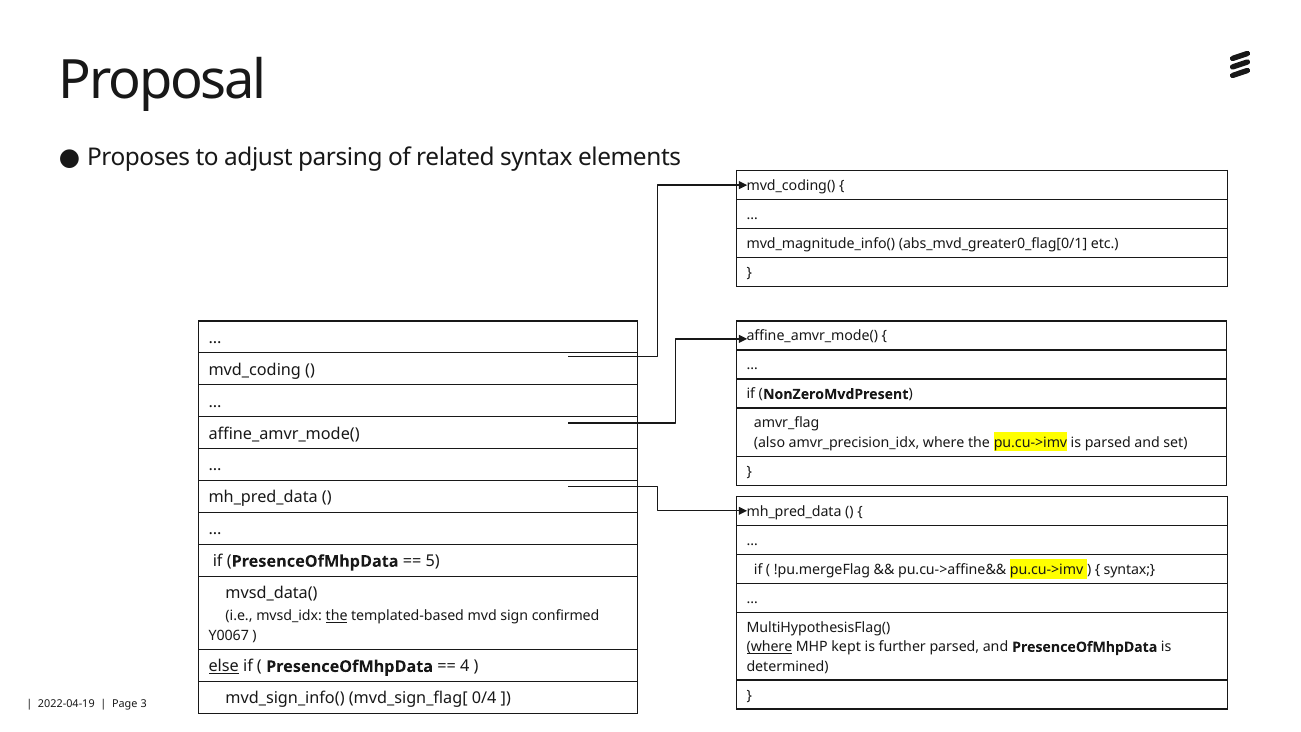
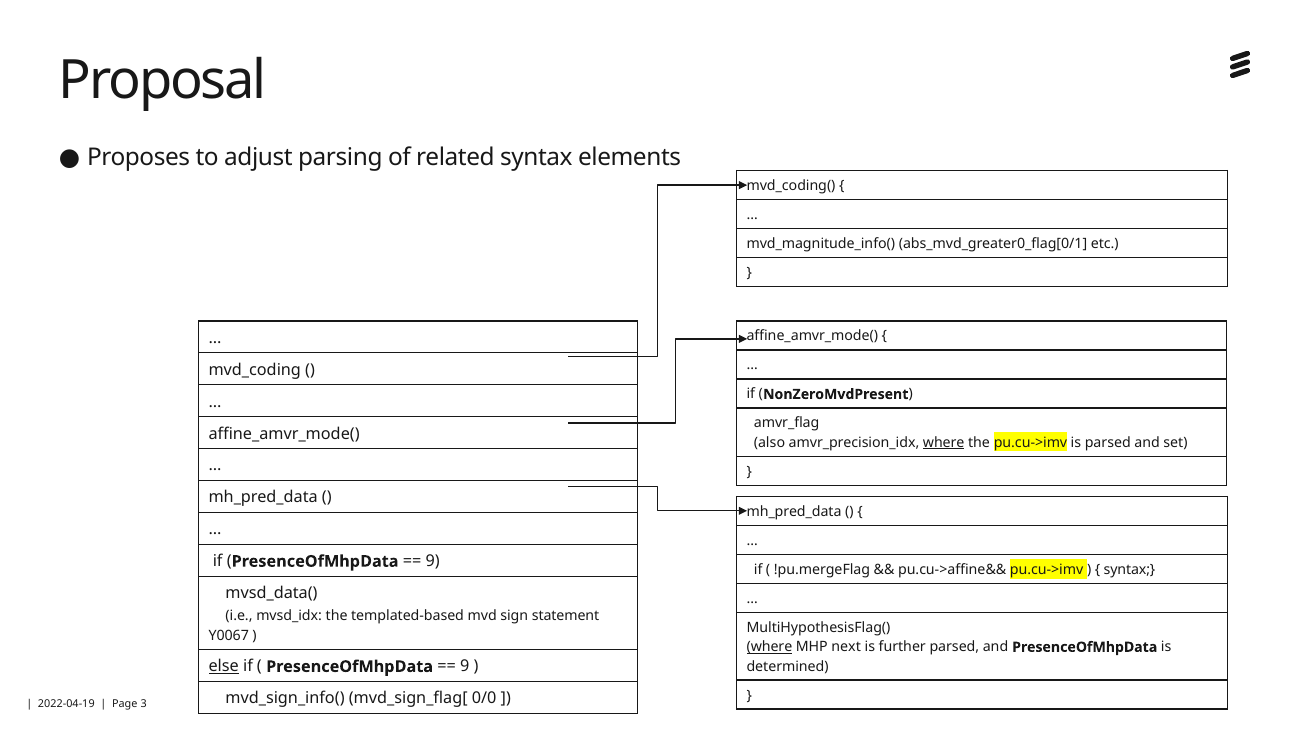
where at (944, 442) underline: none -> present
5 at (433, 561): 5 -> 9
the at (337, 616) underline: present -> none
confirmed: confirmed -> statement
kept: kept -> next
4 at (465, 666): 4 -> 9
0/4: 0/4 -> 0/0
